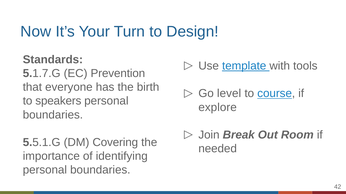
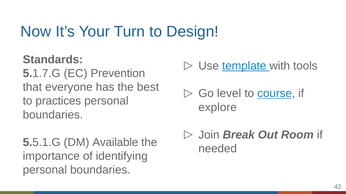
birth: birth -> best
speakers: speakers -> practices
Covering: Covering -> Available
